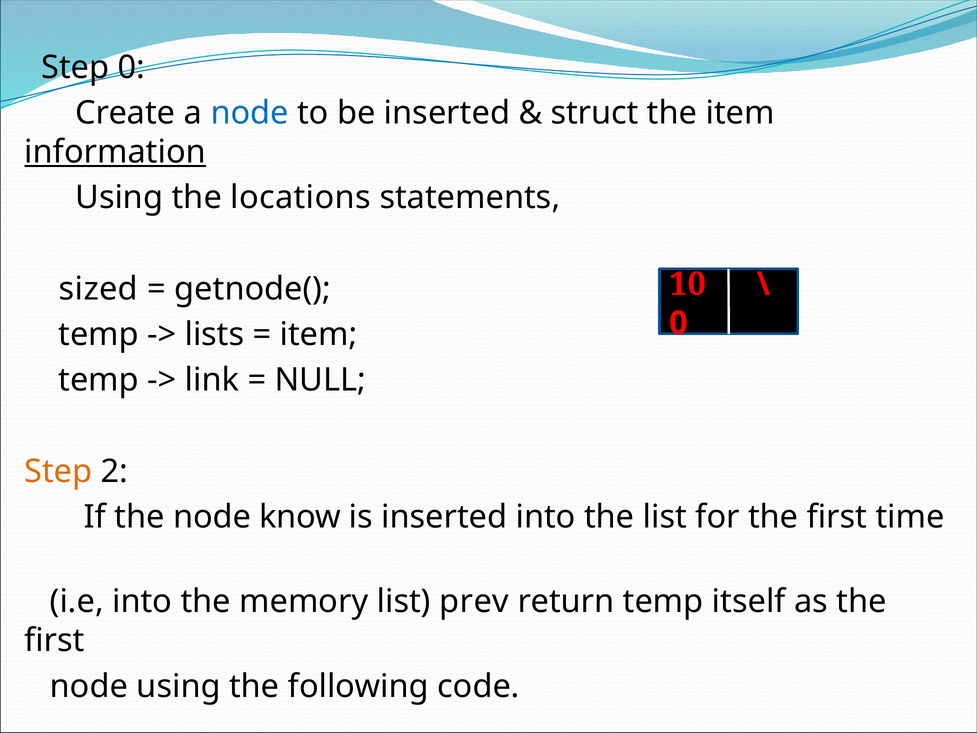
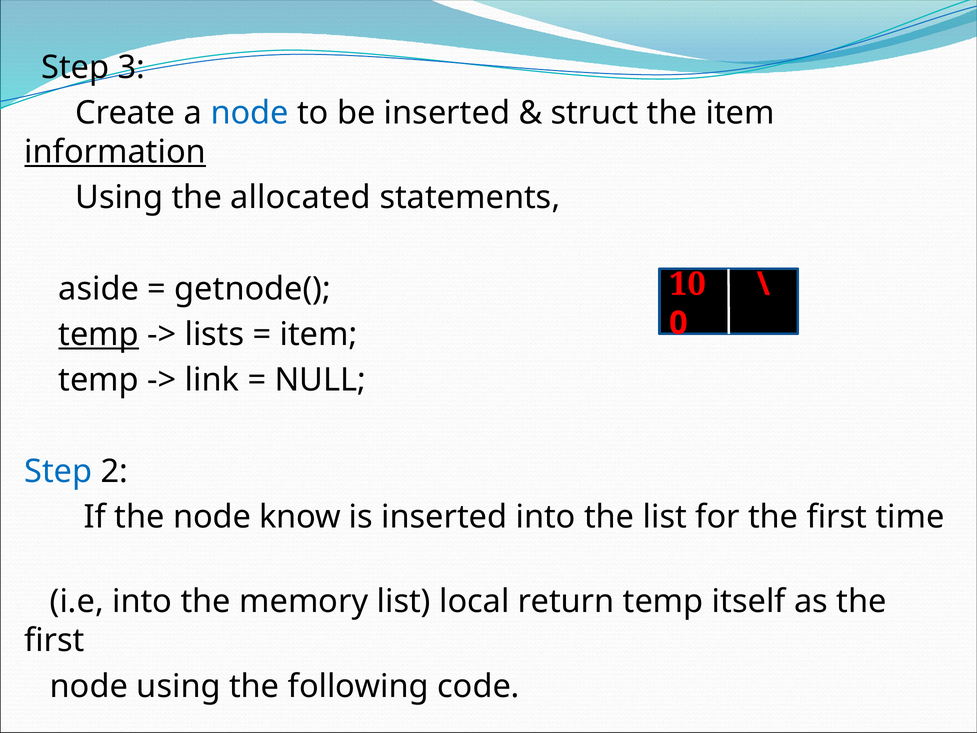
Step 0: 0 -> 3
locations: locations -> allocated
sized: sized -> aside
temp at (99, 334) underline: none -> present
Step at (58, 471) colour: orange -> blue
prev: prev -> local
